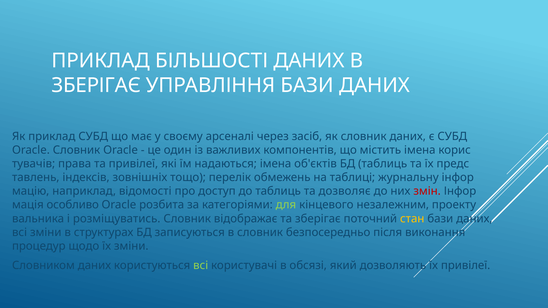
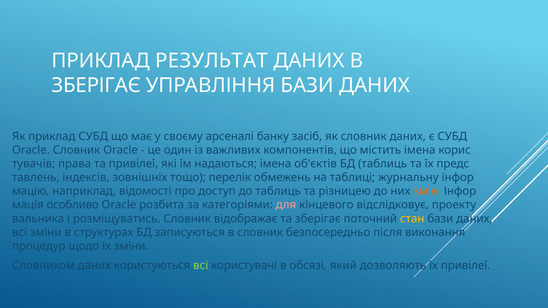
БІЛЬШОСТІ: БІЛЬШОСТІ -> РЕЗУЛЬТАТ
через: через -> банку
дозволяє: дозволяє -> різницею
змін colour: red -> orange
для colour: light green -> pink
незалежним: незалежним -> відслідковує
